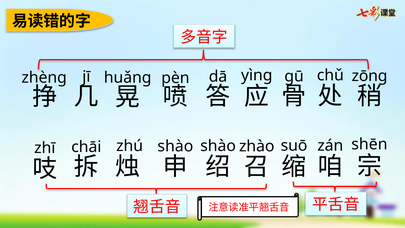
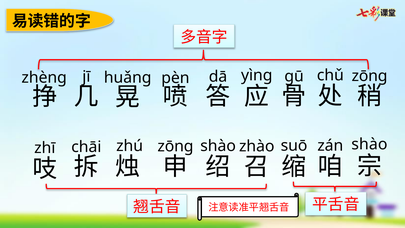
shào at (175, 146): shào -> zōng
shēn: shēn -> shào
